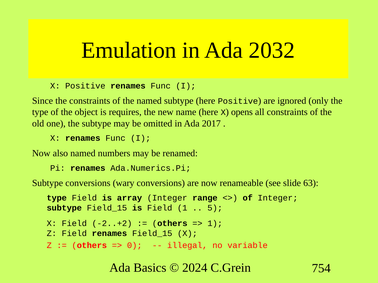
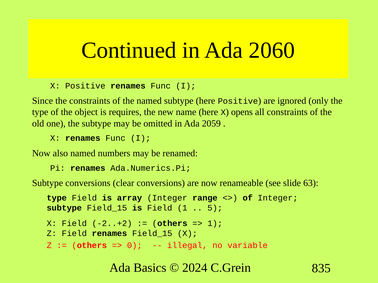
Emulation: Emulation -> Continued
2032: 2032 -> 2060
2017: 2017 -> 2059
wary: wary -> clear
754: 754 -> 835
